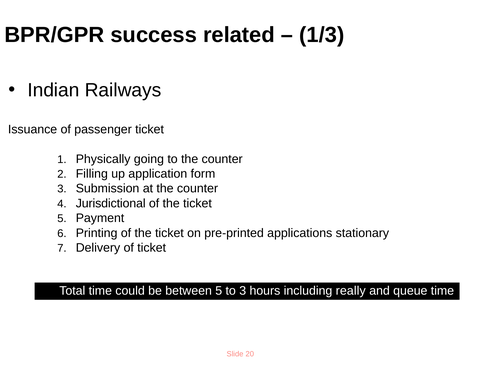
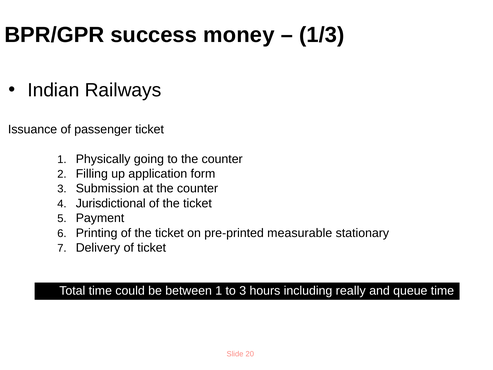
related: related -> money
applications: applications -> measurable
between 5: 5 -> 1
